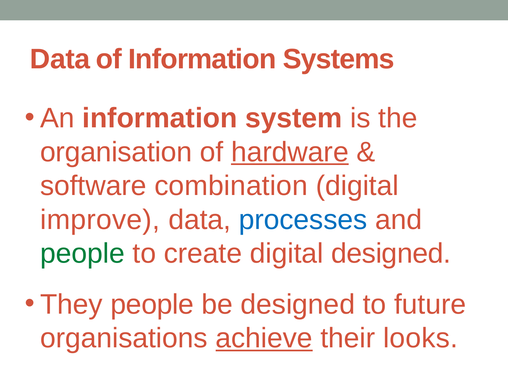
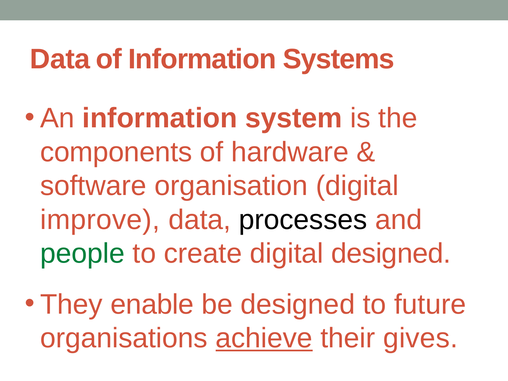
organisation: organisation -> components
hardware underline: present -> none
combination: combination -> organisation
processes colour: blue -> black
They people: people -> enable
looks: looks -> gives
